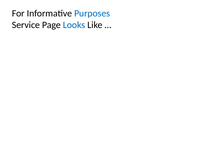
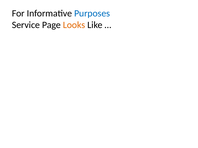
Looks colour: blue -> orange
